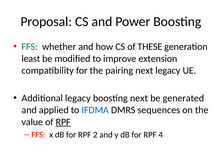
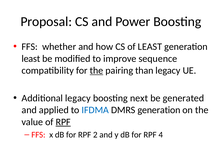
FFS at (30, 47) colour: green -> black
of THESE: THESE -> LEAST
extension: extension -> sequence
the at (96, 70) underline: none -> present
pairing next: next -> than
DMRS sequences: sequences -> generation
